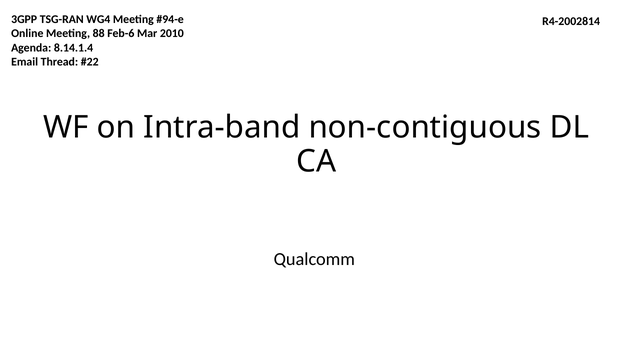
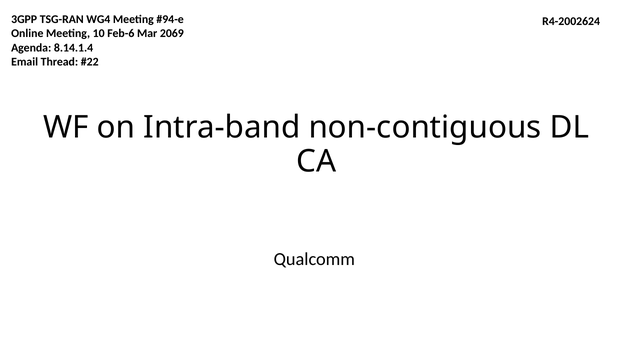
R4-2002814: R4-2002814 -> R4-2002624
88: 88 -> 10
2010: 2010 -> 2069
